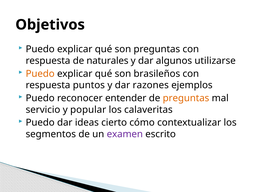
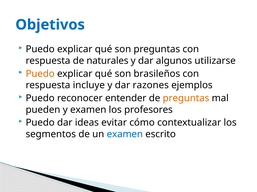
Objetivos colour: black -> blue
puntos: puntos -> incluye
servicio: servicio -> pueden
y popular: popular -> examen
calaveritas: calaveritas -> profesores
cierto: cierto -> evitar
examen at (125, 135) colour: purple -> blue
